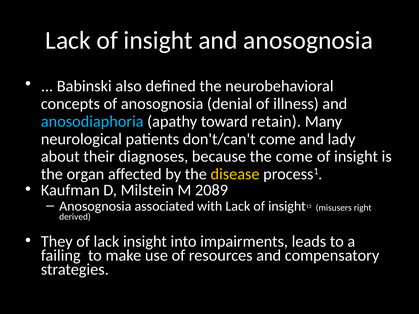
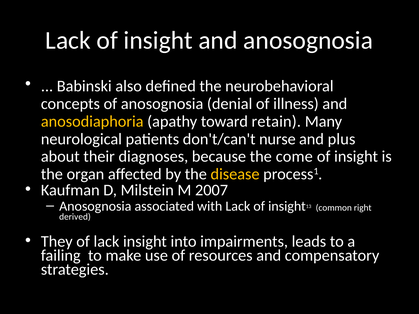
anosodiaphoria colour: light blue -> yellow
don't/can't come: come -> nurse
lady: lady -> plus
2089: 2089 -> 2007
misusers: misusers -> common
